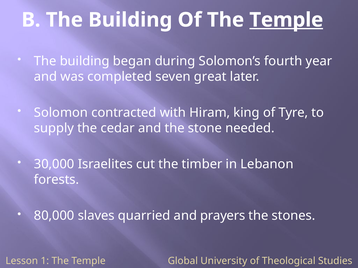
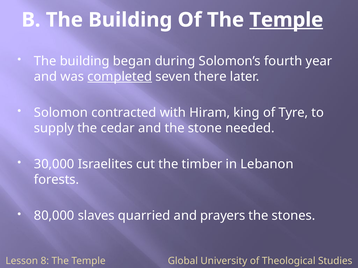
completed underline: none -> present
great: great -> there
1: 1 -> 8
